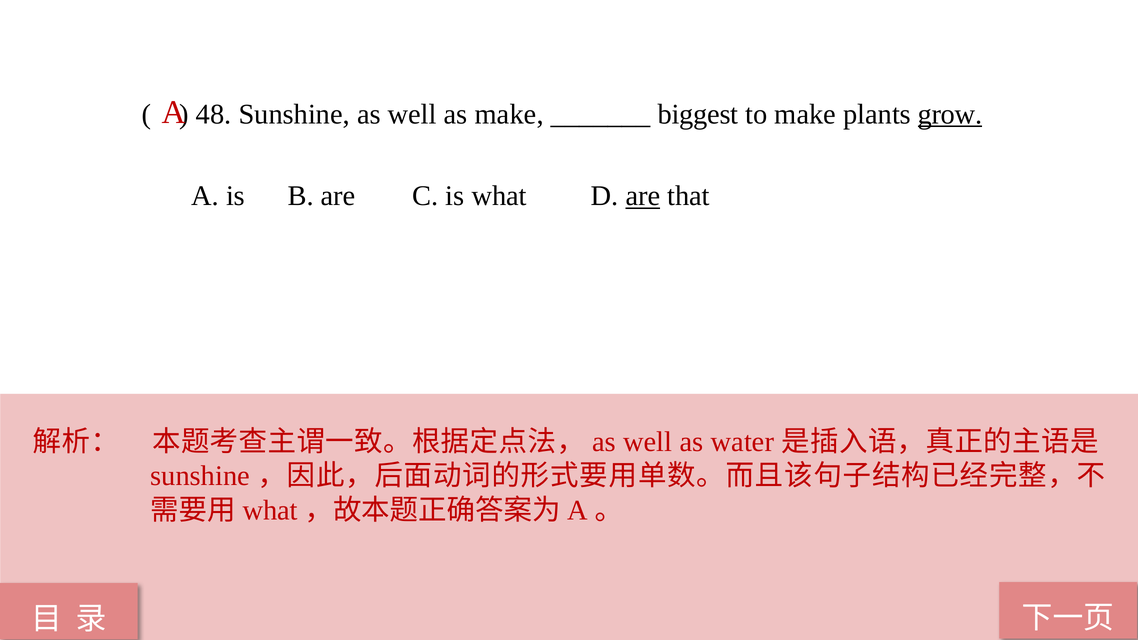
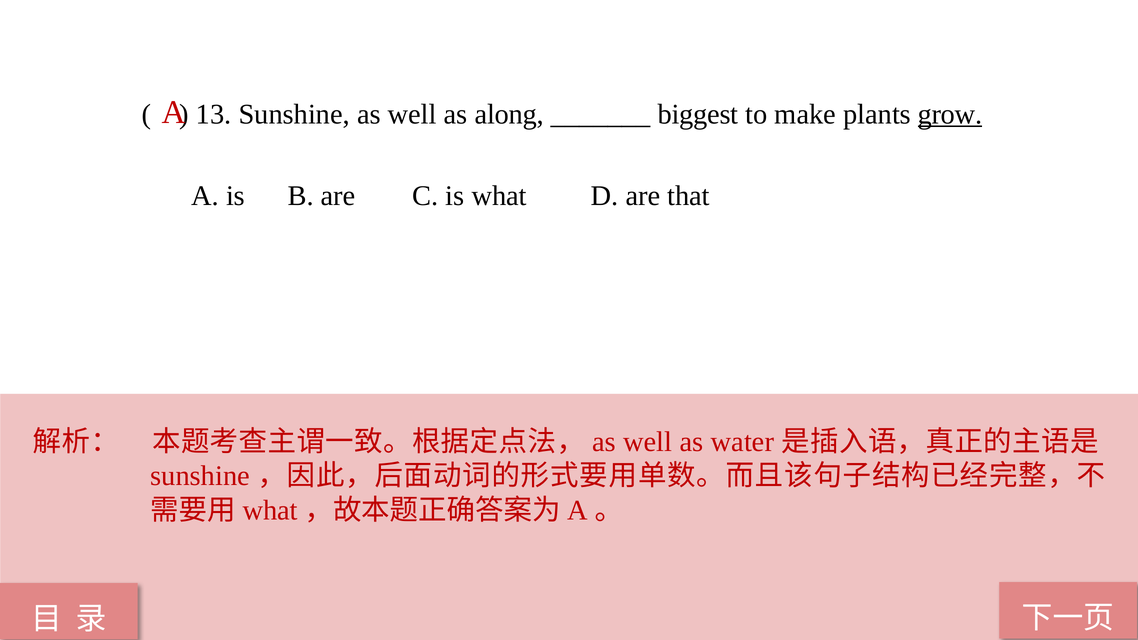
48: 48 -> 13
as make: make -> along
are at (643, 196) underline: present -> none
